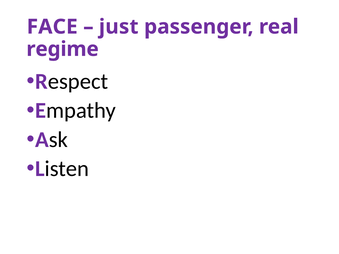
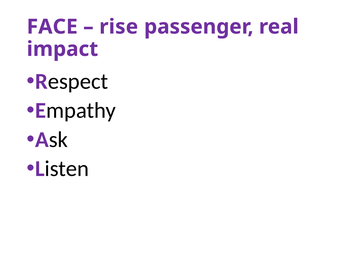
just: just -> rise
regime: regime -> impact
